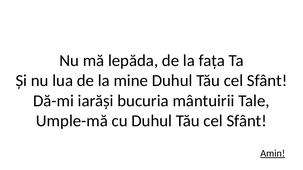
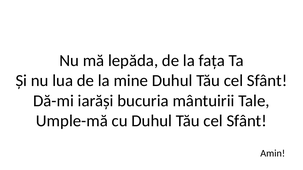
Amin underline: present -> none
